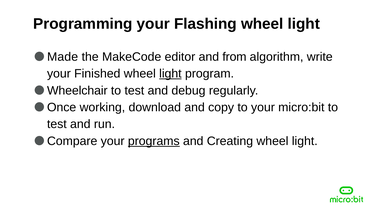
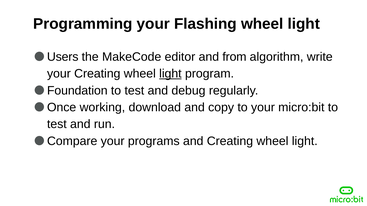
Made: Made -> Users
your Finished: Finished -> Creating
Wheelchair: Wheelchair -> Foundation
programs underline: present -> none
